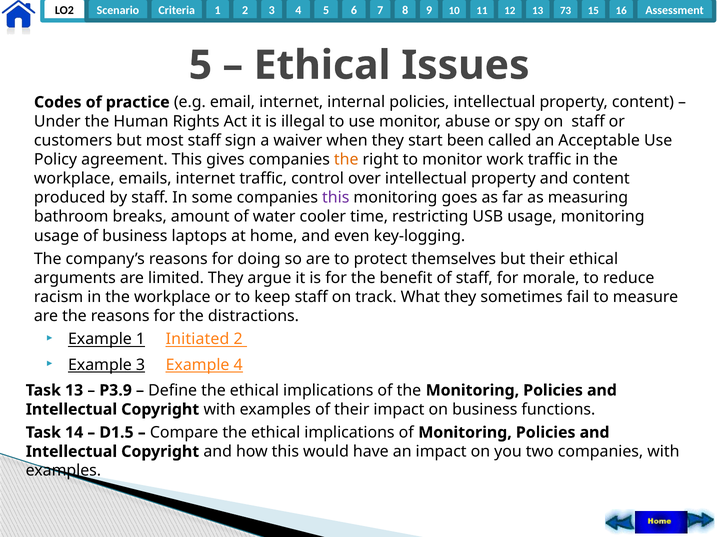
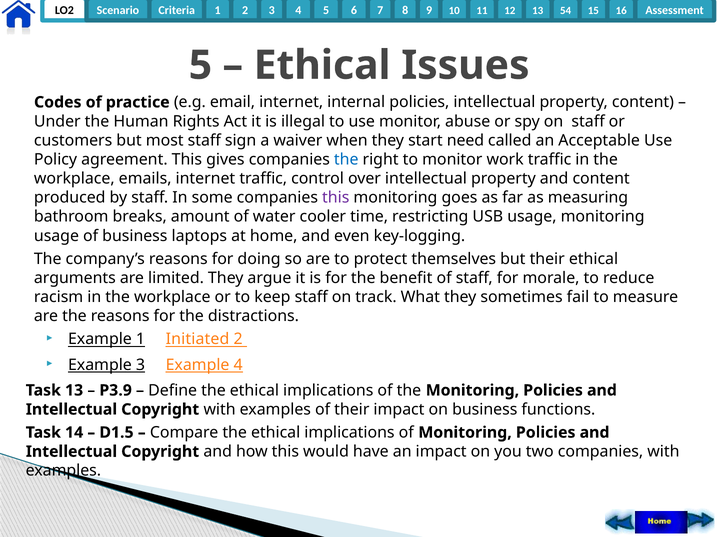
73: 73 -> 54
been: been -> need
the at (346, 160) colour: orange -> blue
